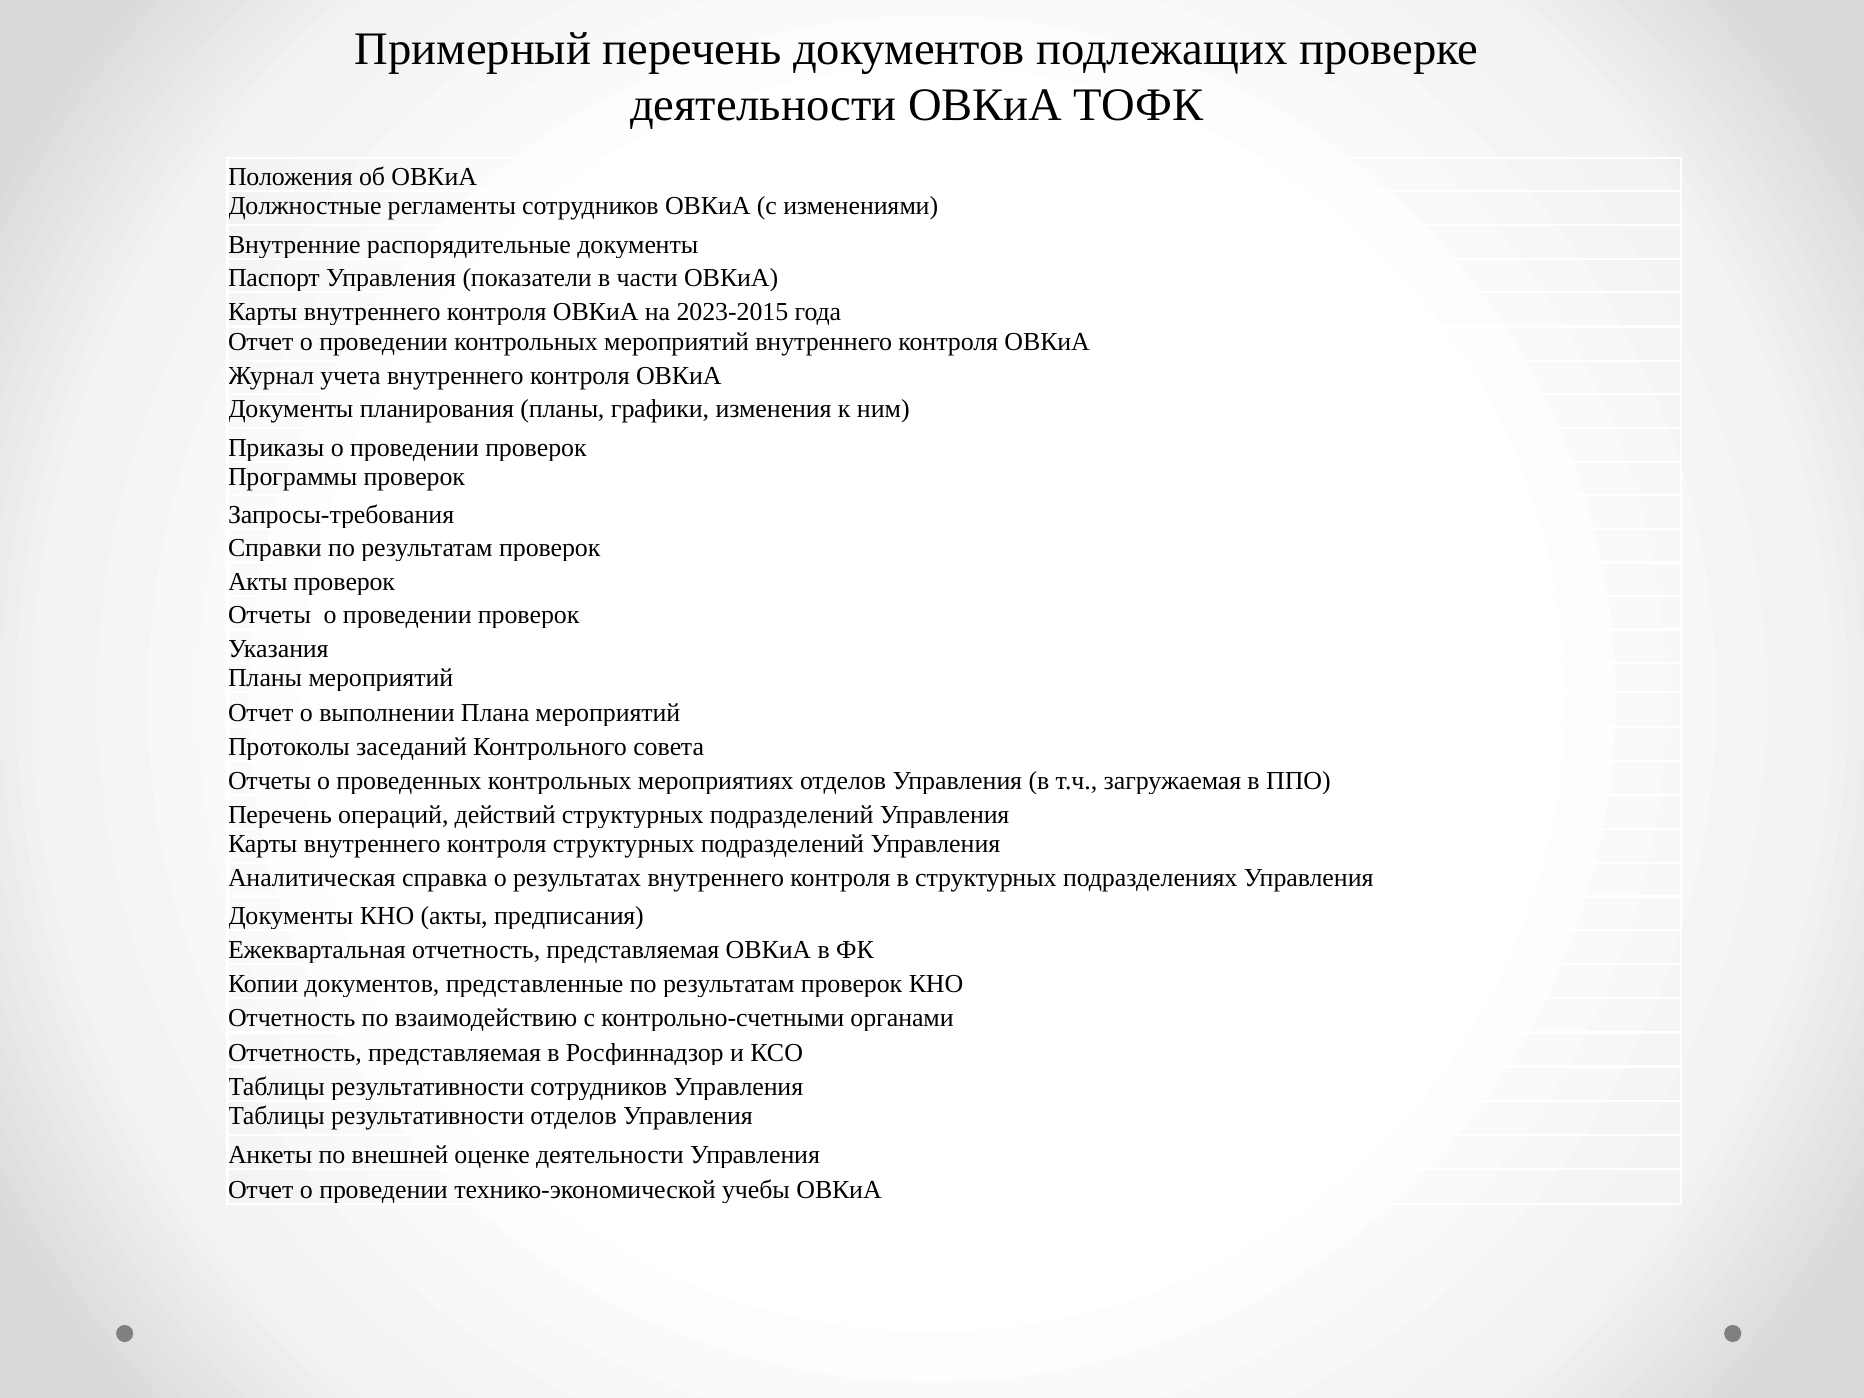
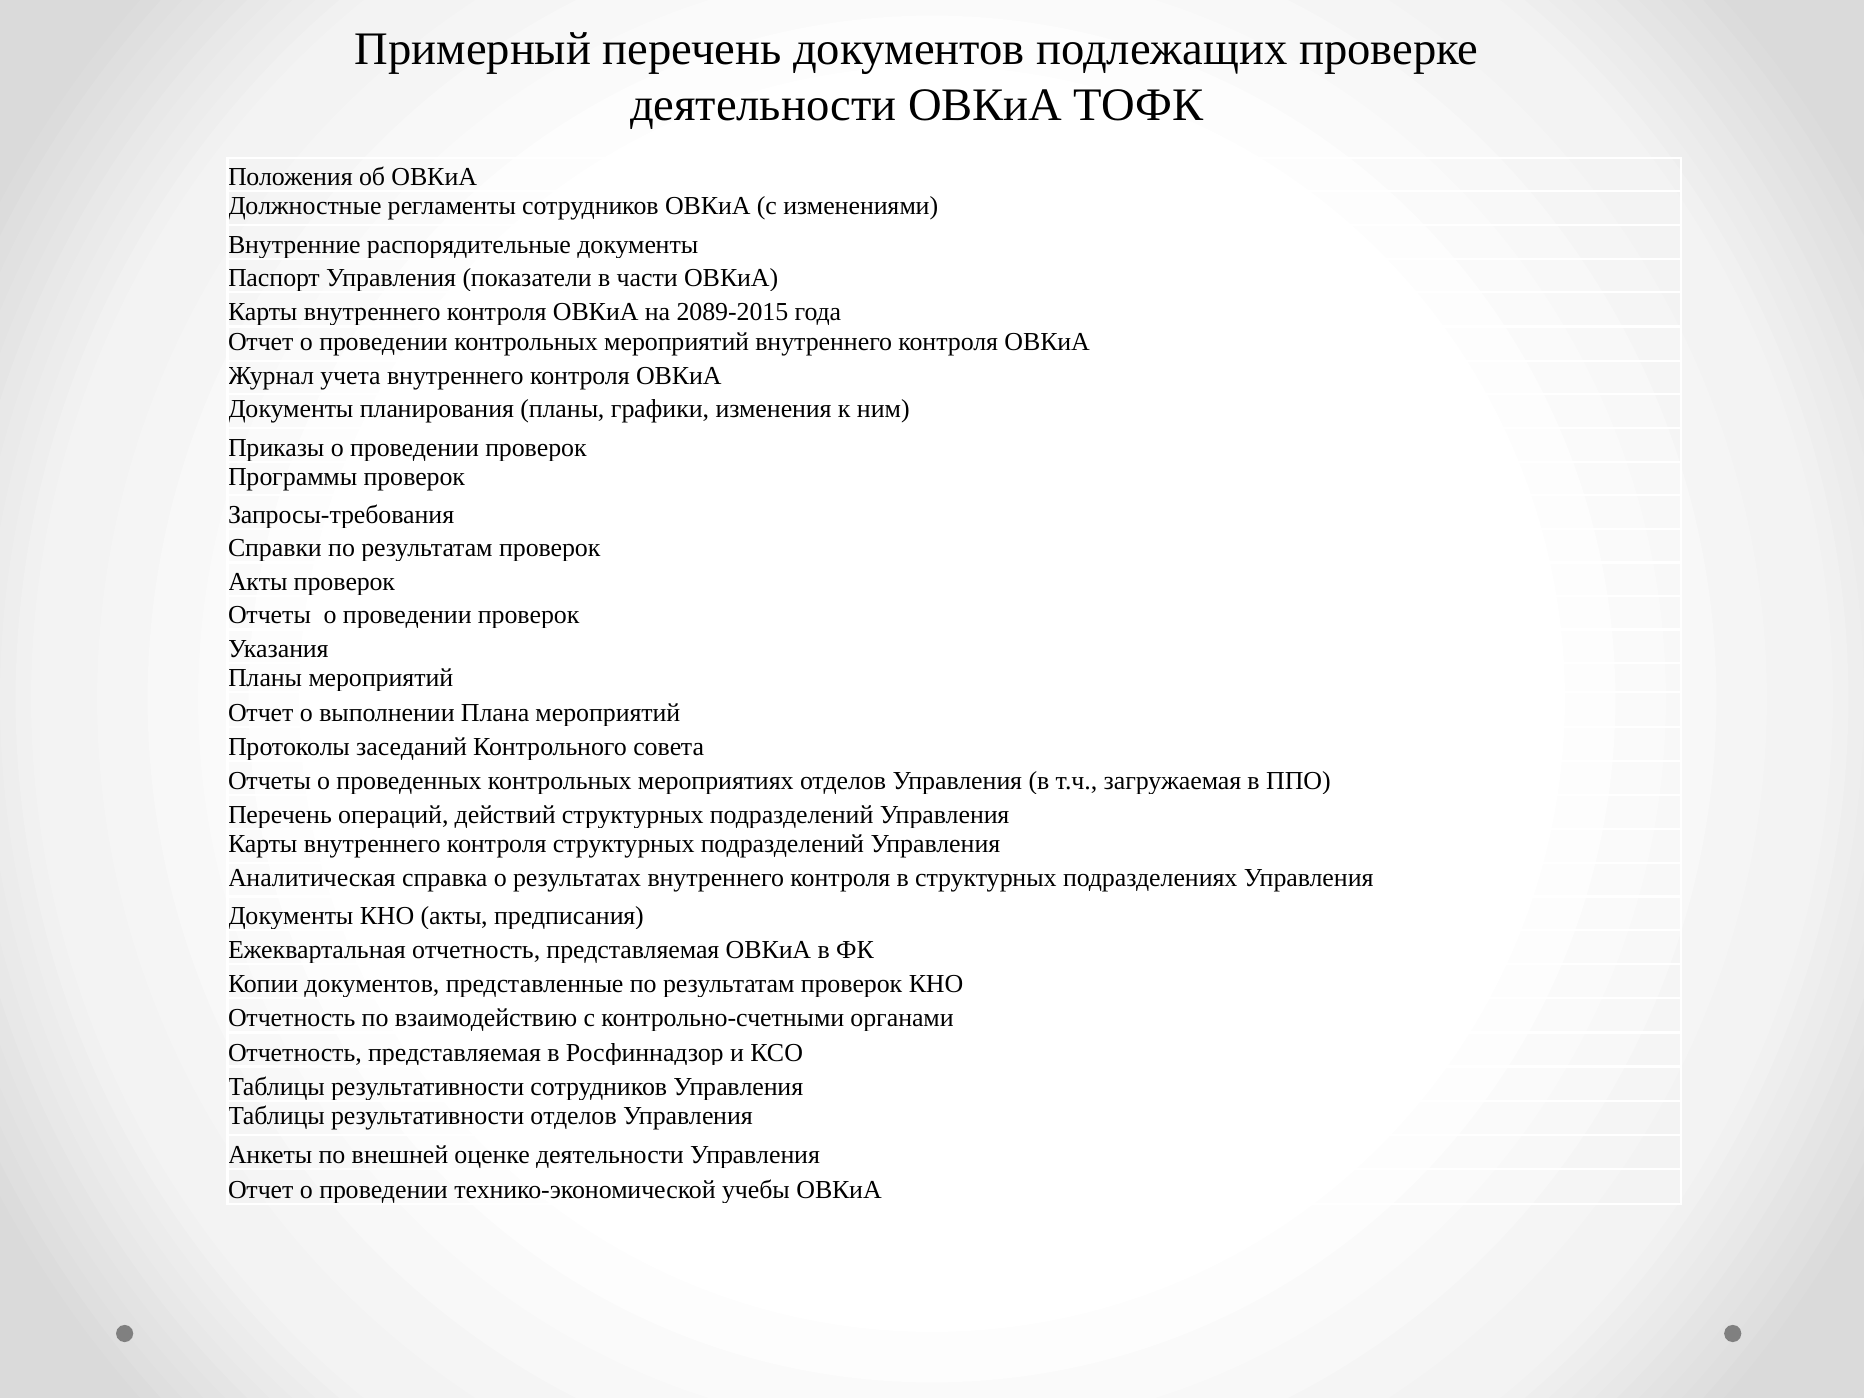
2023-2015: 2023-2015 -> 2089-2015
